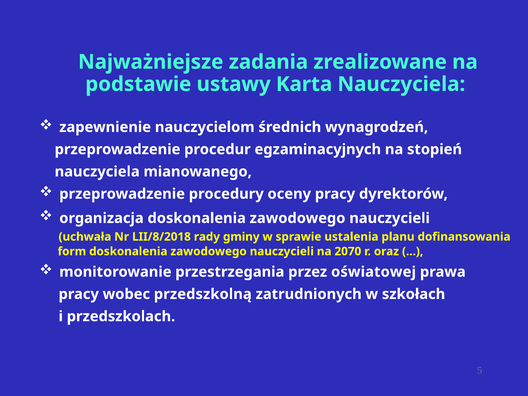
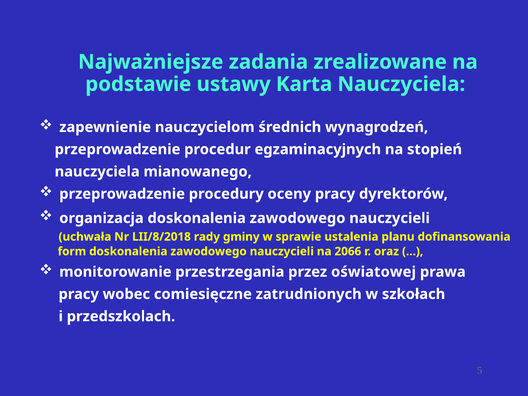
2070: 2070 -> 2066
przedszkolną: przedszkolną -> comiesięczne
